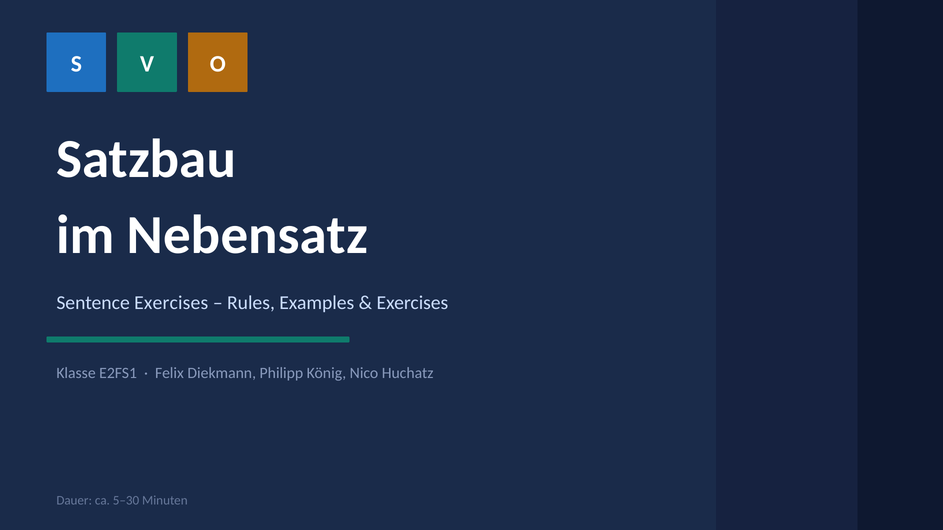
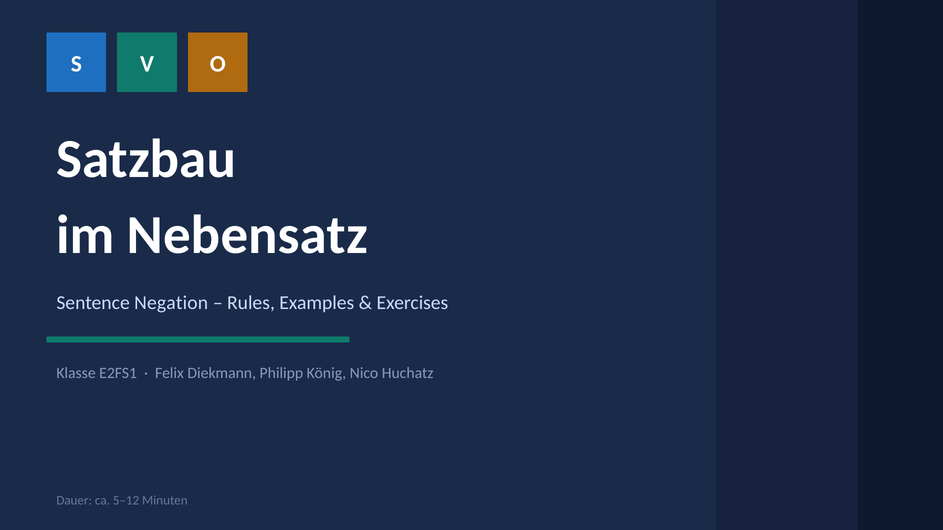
Sentence Exercises: Exercises -> Negation
5–30: 5–30 -> 5–12
